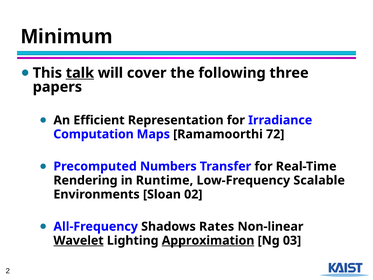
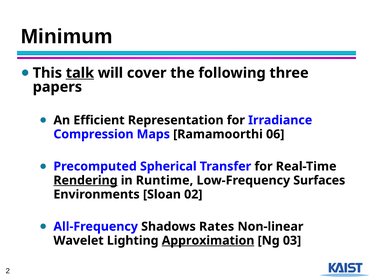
Computation: Computation -> Compression
72: 72 -> 06
Numbers: Numbers -> Spherical
Rendering underline: none -> present
Scalable: Scalable -> Surfaces
Wavelet underline: present -> none
